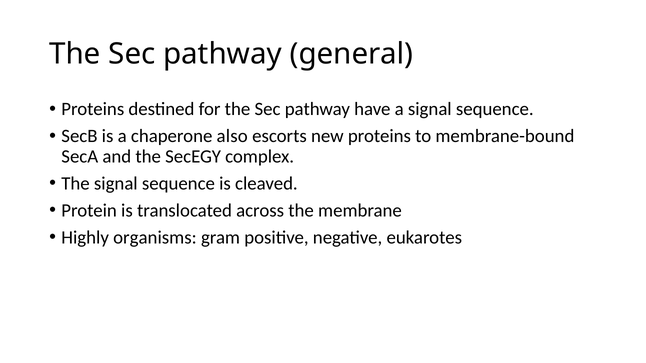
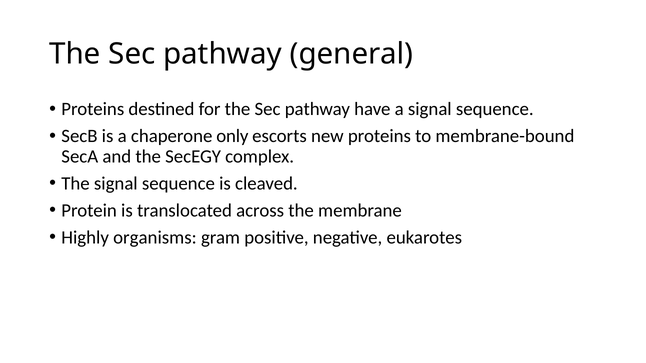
also: also -> only
